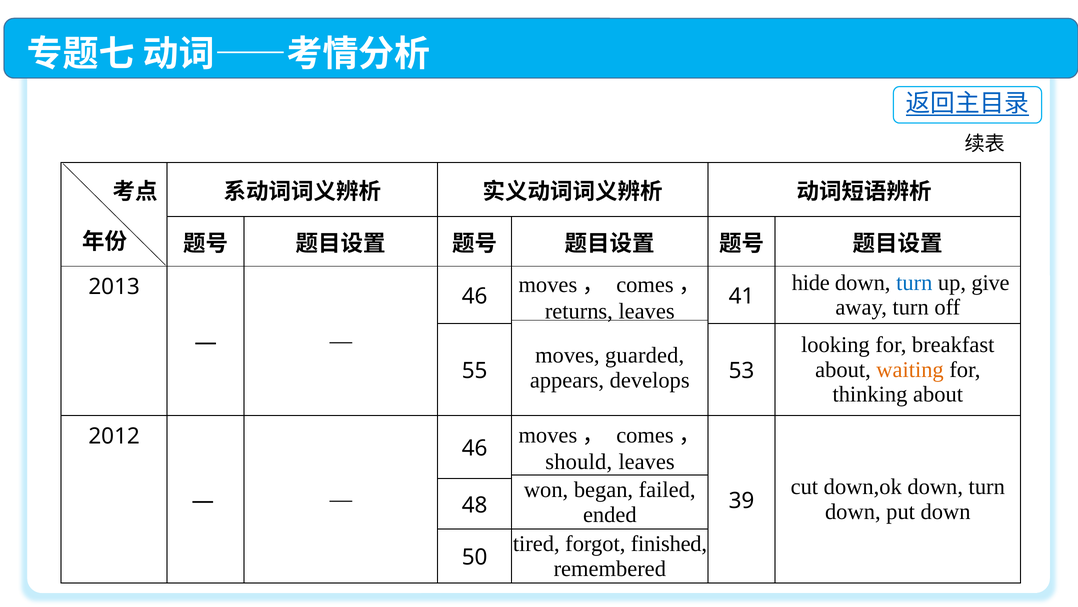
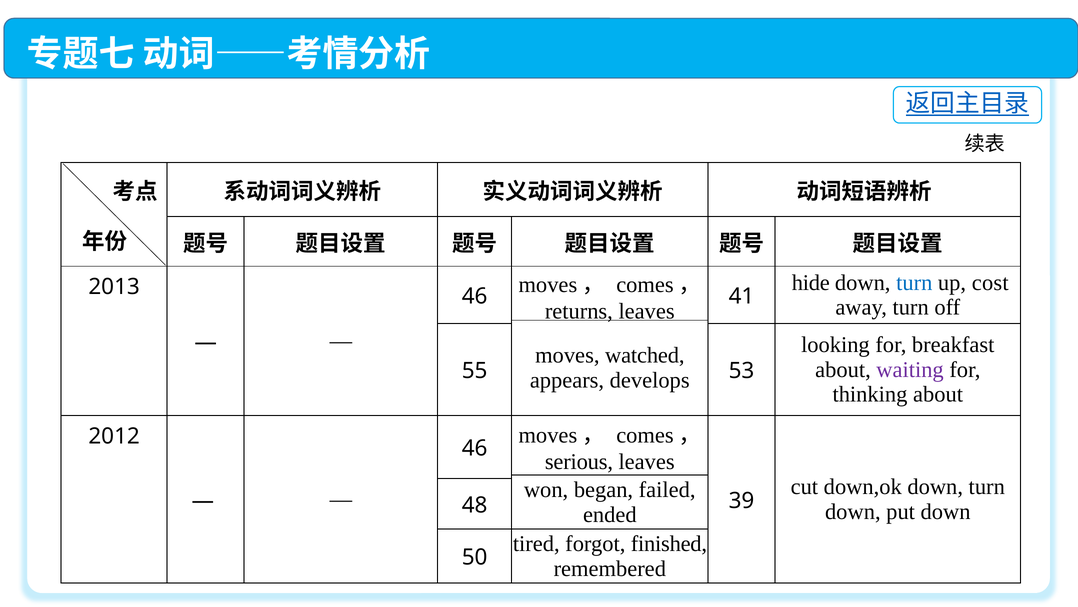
give: give -> cost
guarded: guarded -> watched
waiting colour: orange -> purple
should: should -> serious
